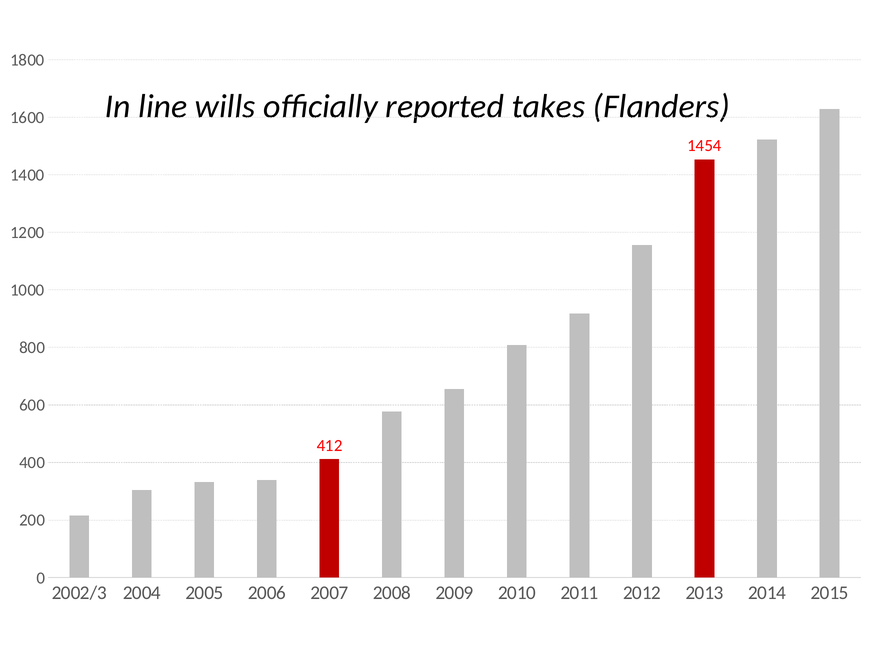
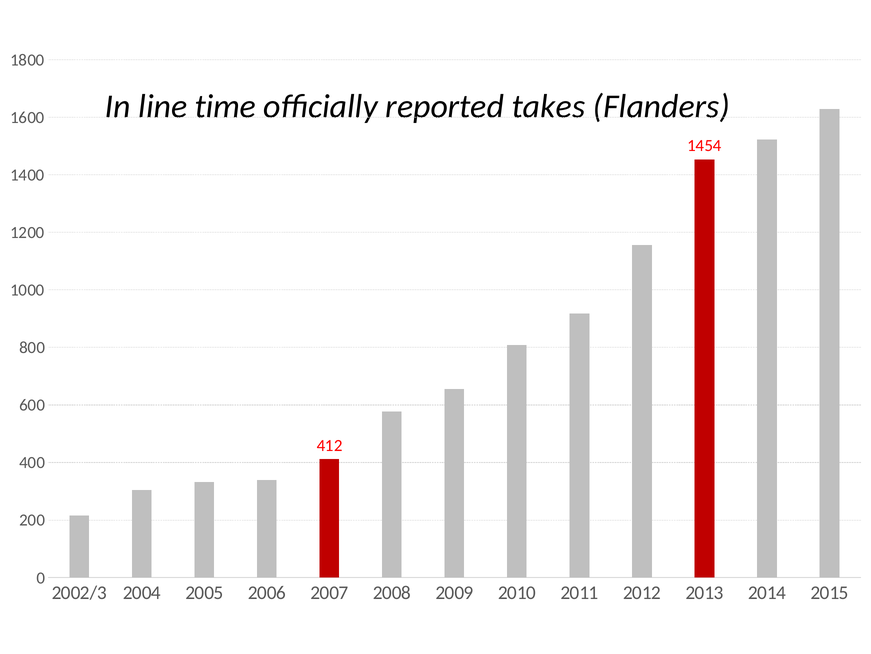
wills: wills -> time
